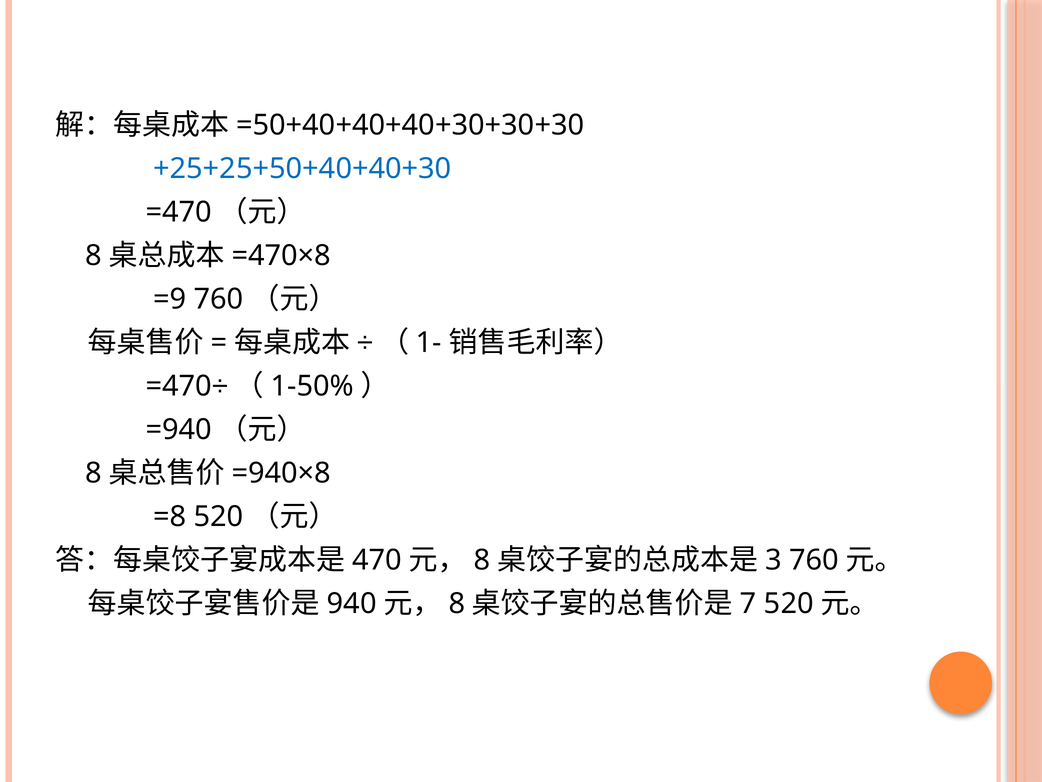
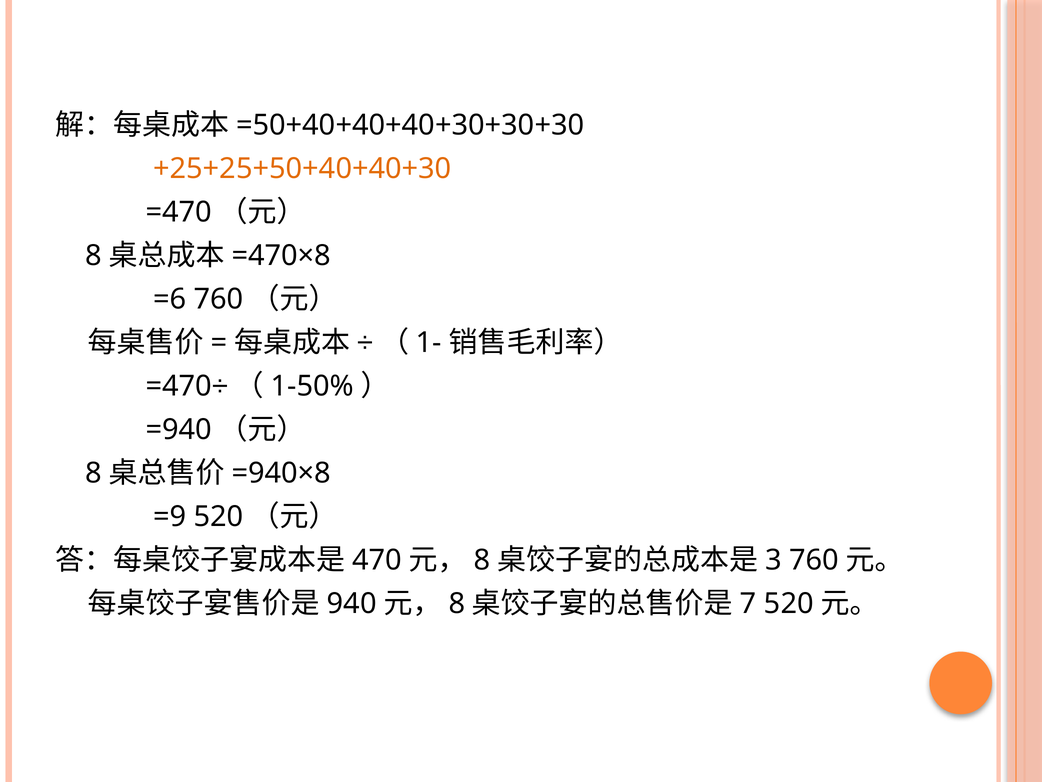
+25+25+50+40+40+30 colour: blue -> orange
=9: =9 -> =6
=8: =8 -> =9
